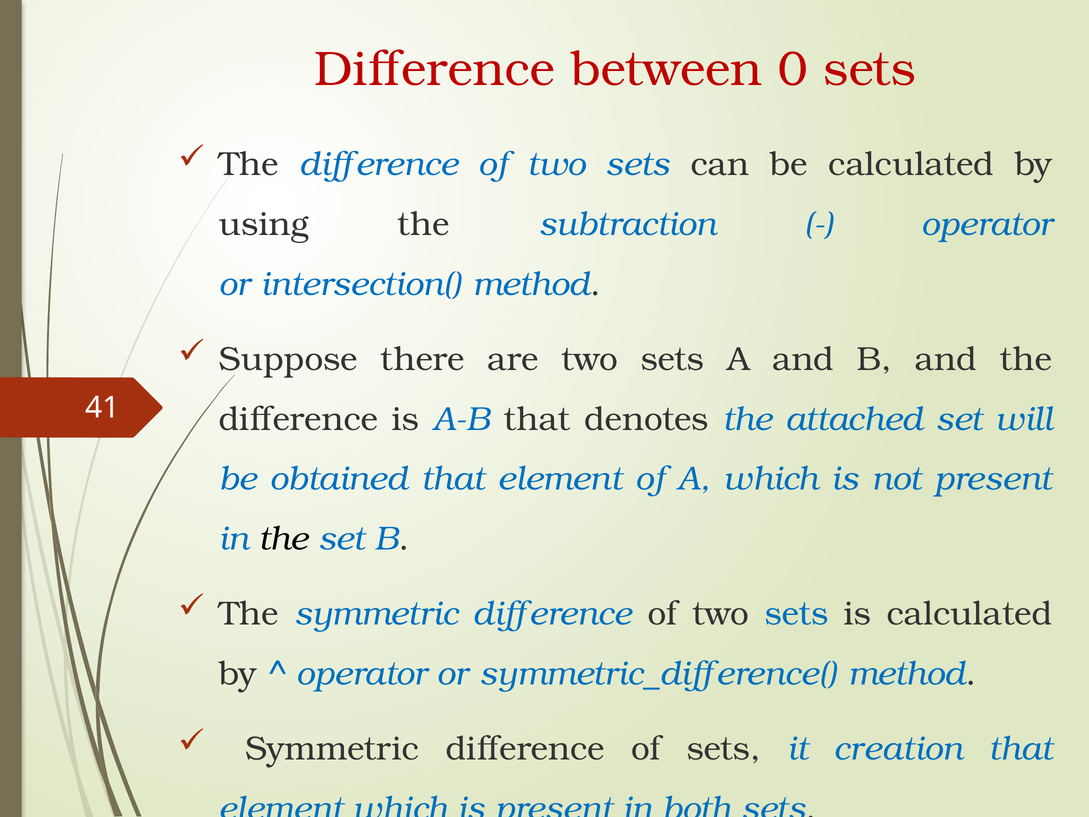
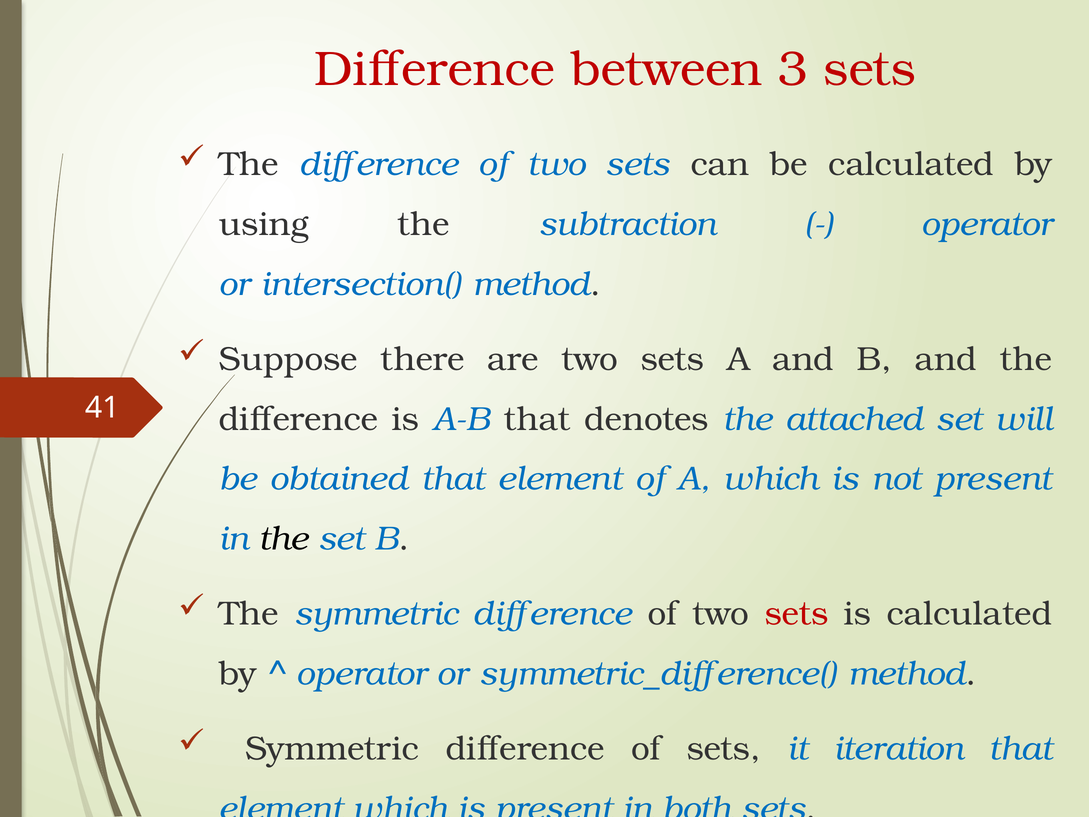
0: 0 -> 3
sets at (796, 614) colour: blue -> red
creation: creation -> iteration
